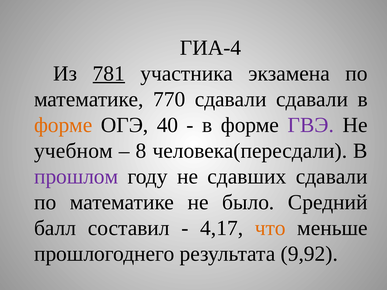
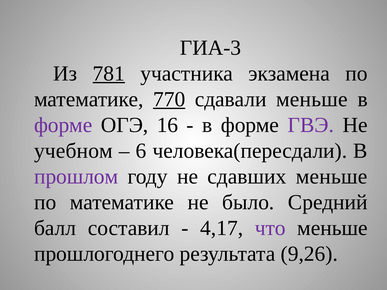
ГИА-4: ГИА-4 -> ГИА-3
770 underline: none -> present
сдавали сдавали: сдавали -> меньше
форме at (63, 125) colour: orange -> purple
40: 40 -> 16
8: 8 -> 6
сдавших сдавали: сдавали -> меньше
что colour: orange -> purple
9,92: 9,92 -> 9,26
